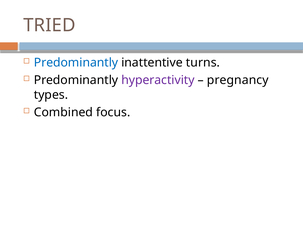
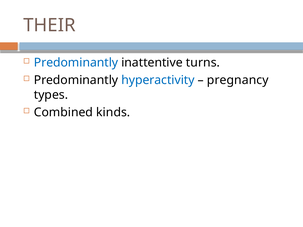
TRIED: TRIED -> THEIR
hyperactivity colour: purple -> blue
focus: focus -> kinds
